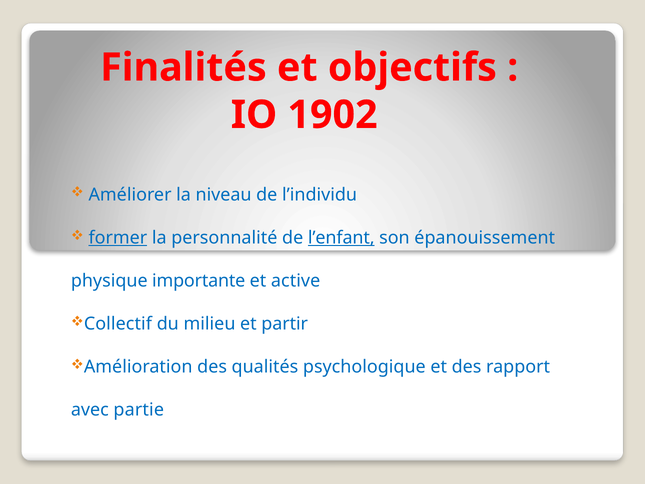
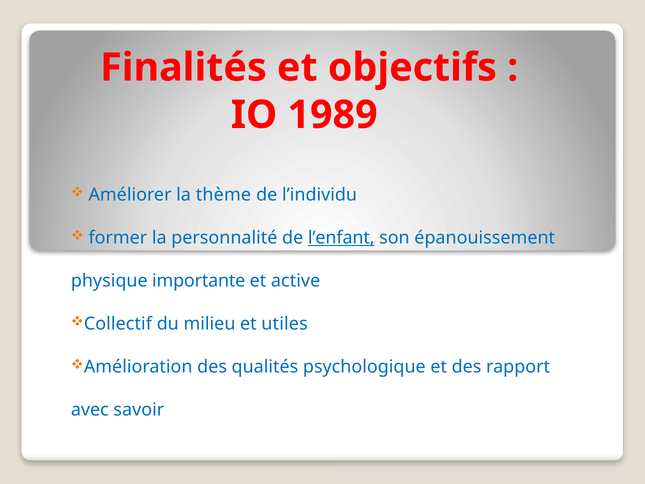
1902: 1902 -> 1989
niveau: niveau -> thème
former underline: present -> none
partir: partir -> utiles
partie: partie -> savoir
